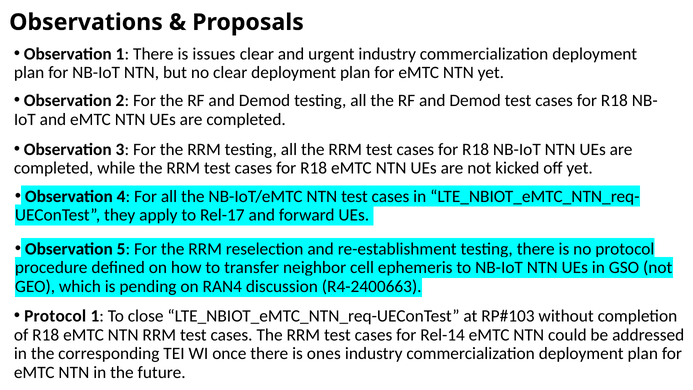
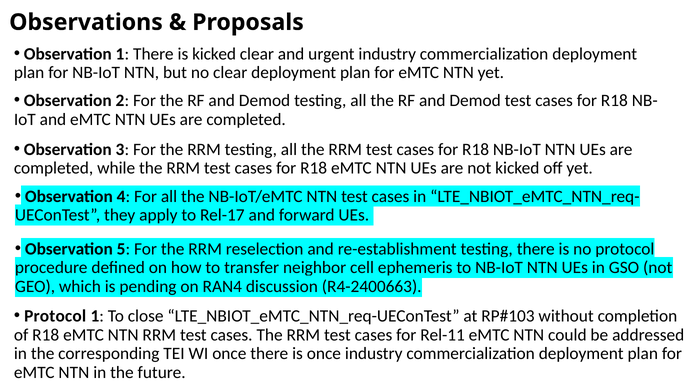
is issues: issues -> kicked
Rel-14: Rel-14 -> Rel-11
is ones: ones -> once
